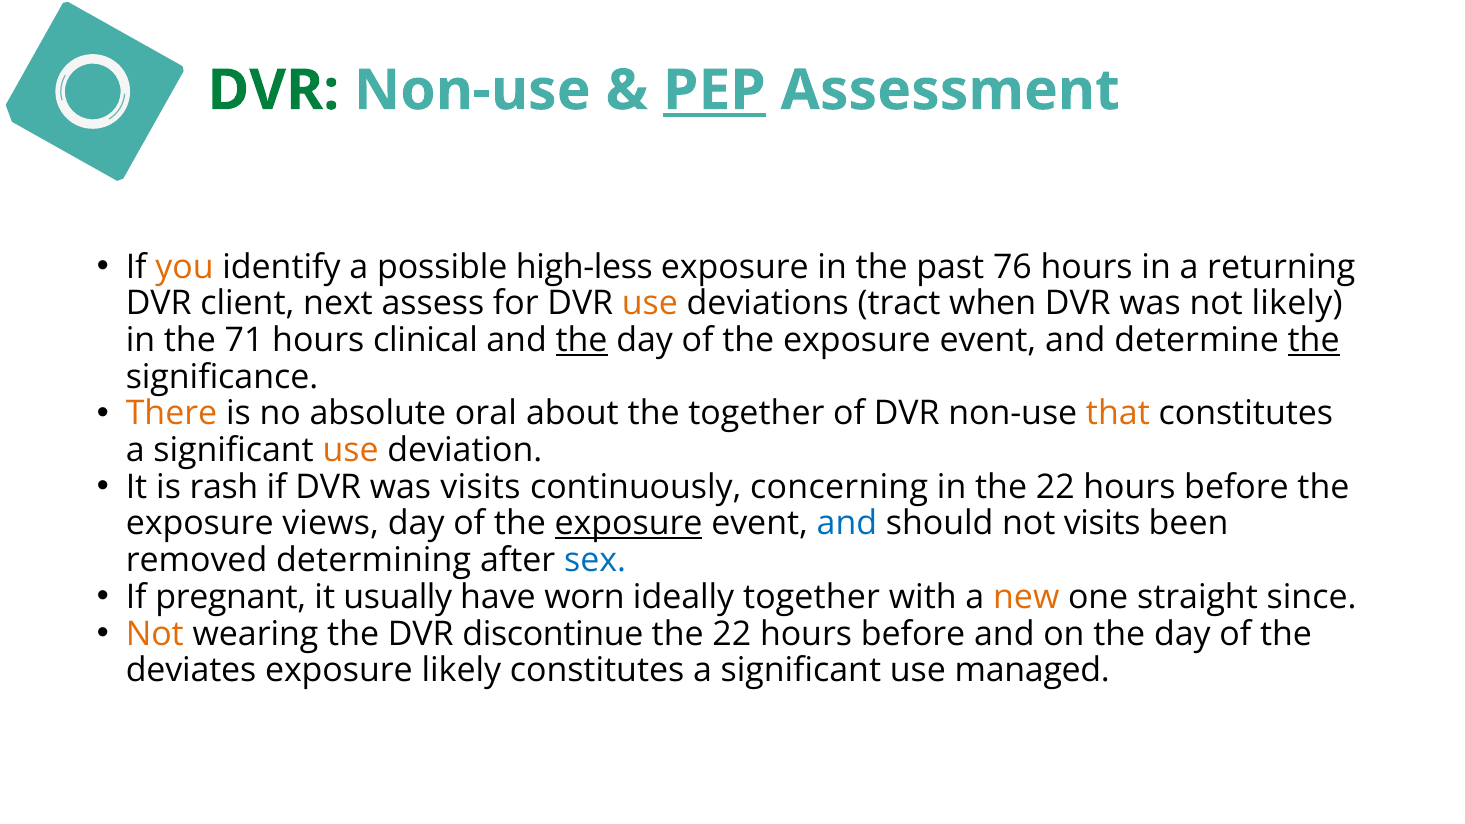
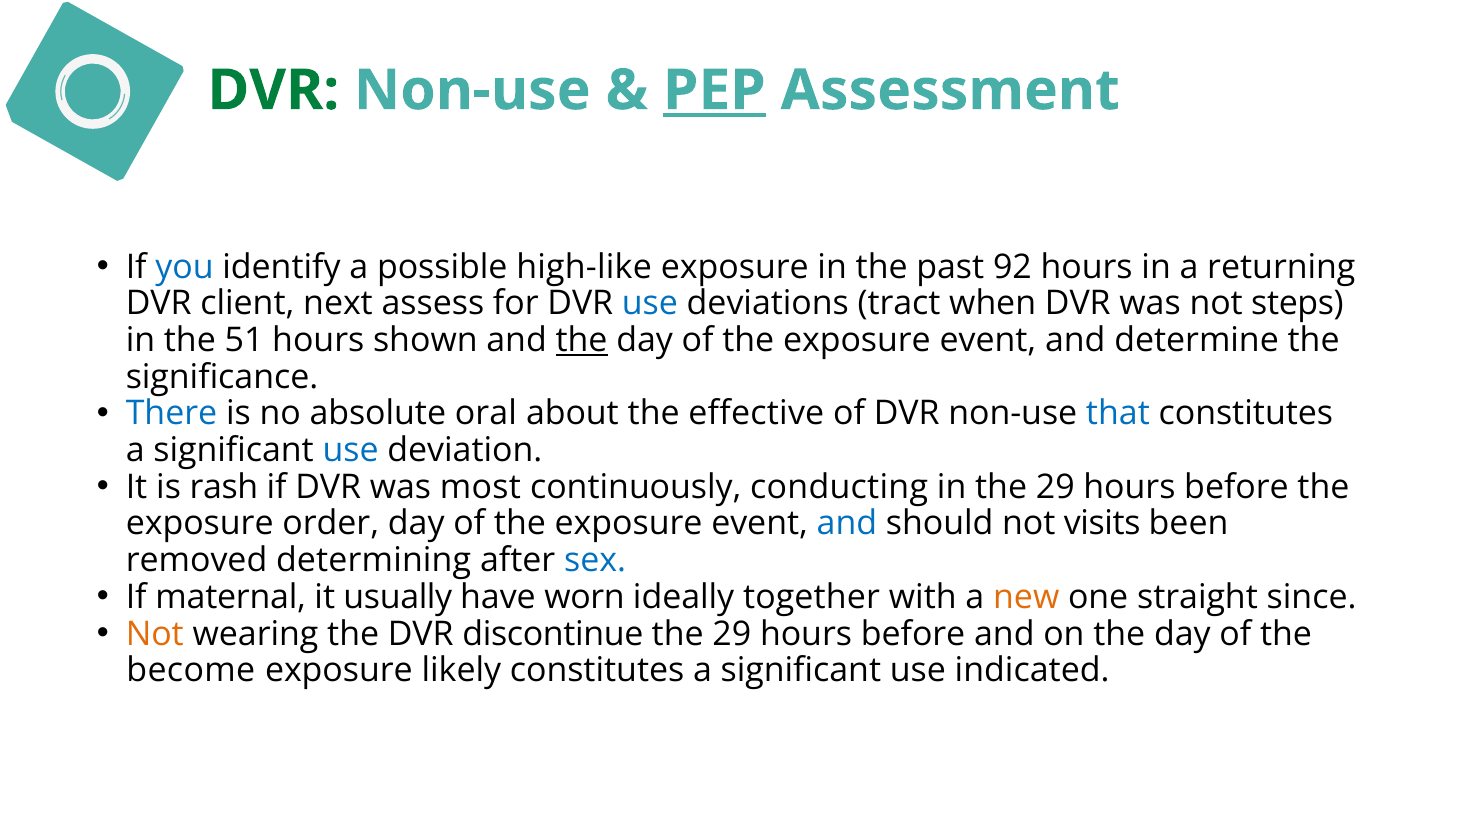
you colour: orange -> blue
high-less: high-less -> high-like
76: 76 -> 92
use at (650, 304) colour: orange -> blue
not likely: likely -> steps
71: 71 -> 51
clinical: clinical -> shown
the at (1314, 340) underline: present -> none
There colour: orange -> blue
the together: together -> effective
that colour: orange -> blue
use at (351, 450) colour: orange -> blue
was visits: visits -> most
concerning: concerning -> conducting
in the 22: 22 -> 29
views: views -> order
exposure at (629, 524) underline: present -> none
pregnant: pregnant -> maternal
22 at (732, 634): 22 -> 29
deviates: deviates -> become
managed: managed -> indicated
